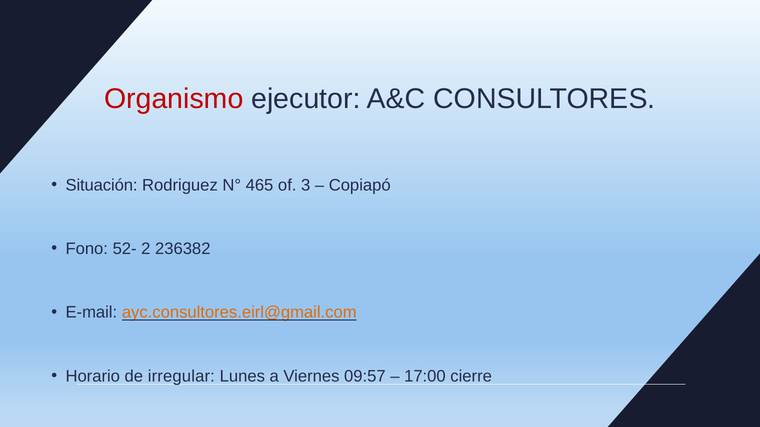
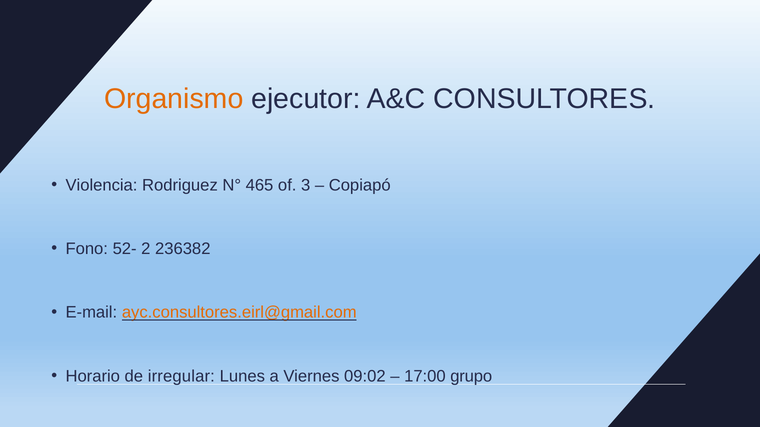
Organismo colour: red -> orange
Situación: Situación -> Violencia
09:57: 09:57 -> 09:02
cierre: cierre -> grupo
